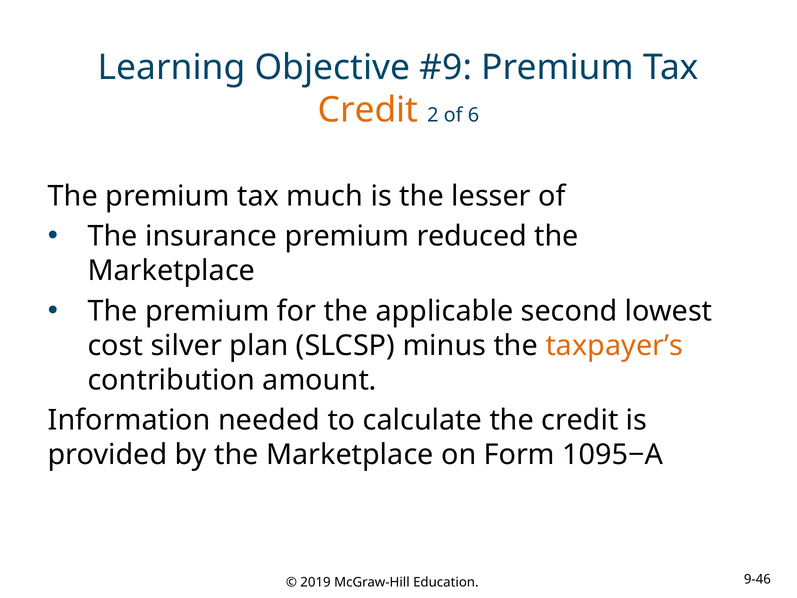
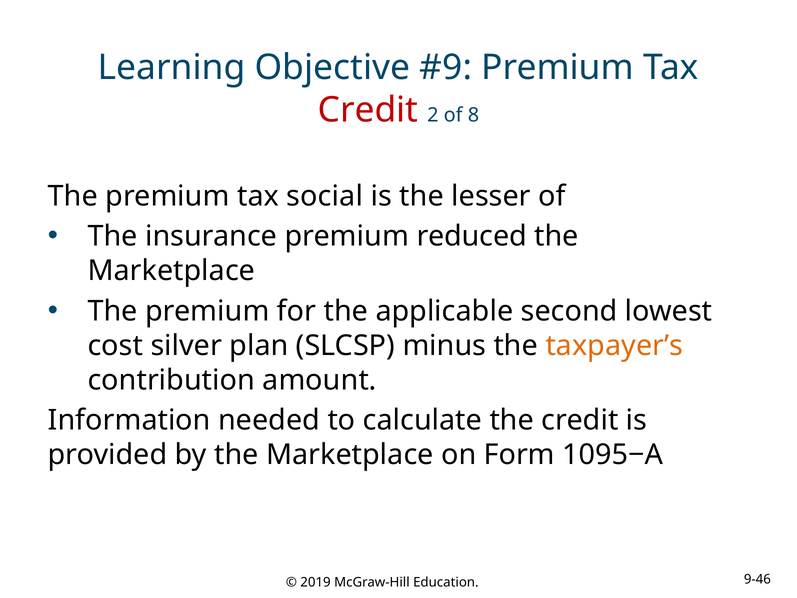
Credit at (368, 110) colour: orange -> red
6: 6 -> 8
much: much -> social
